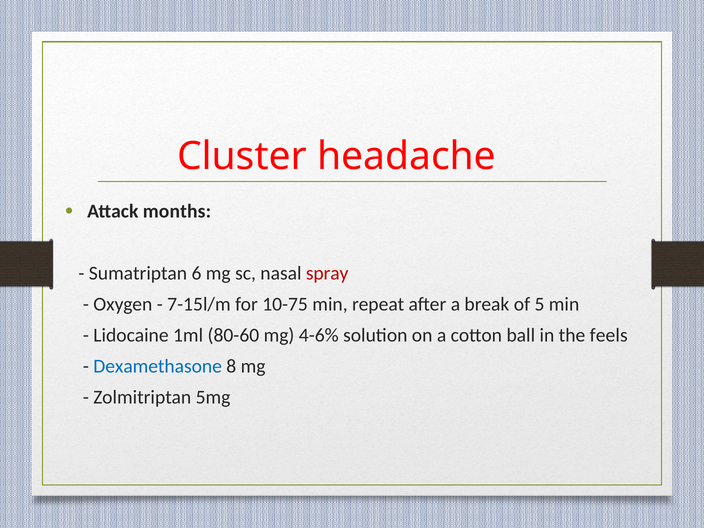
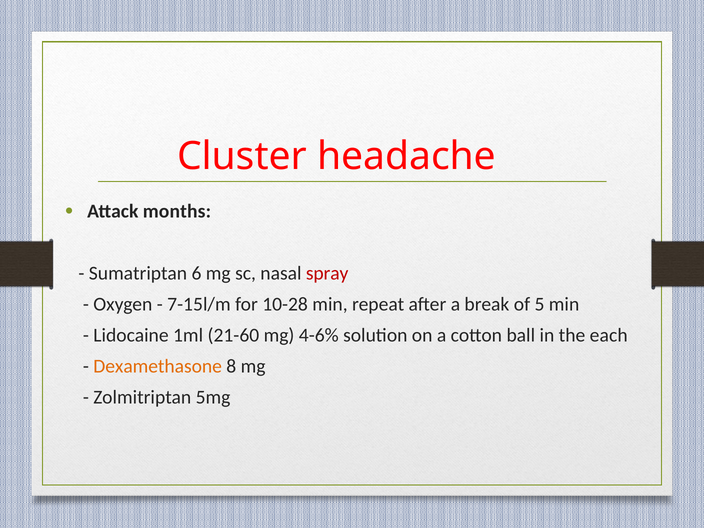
10-75: 10-75 -> 10-28
80-60: 80-60 -> 21-60
feels: feels -> each
Dexamethasone colour: blue -> orange
